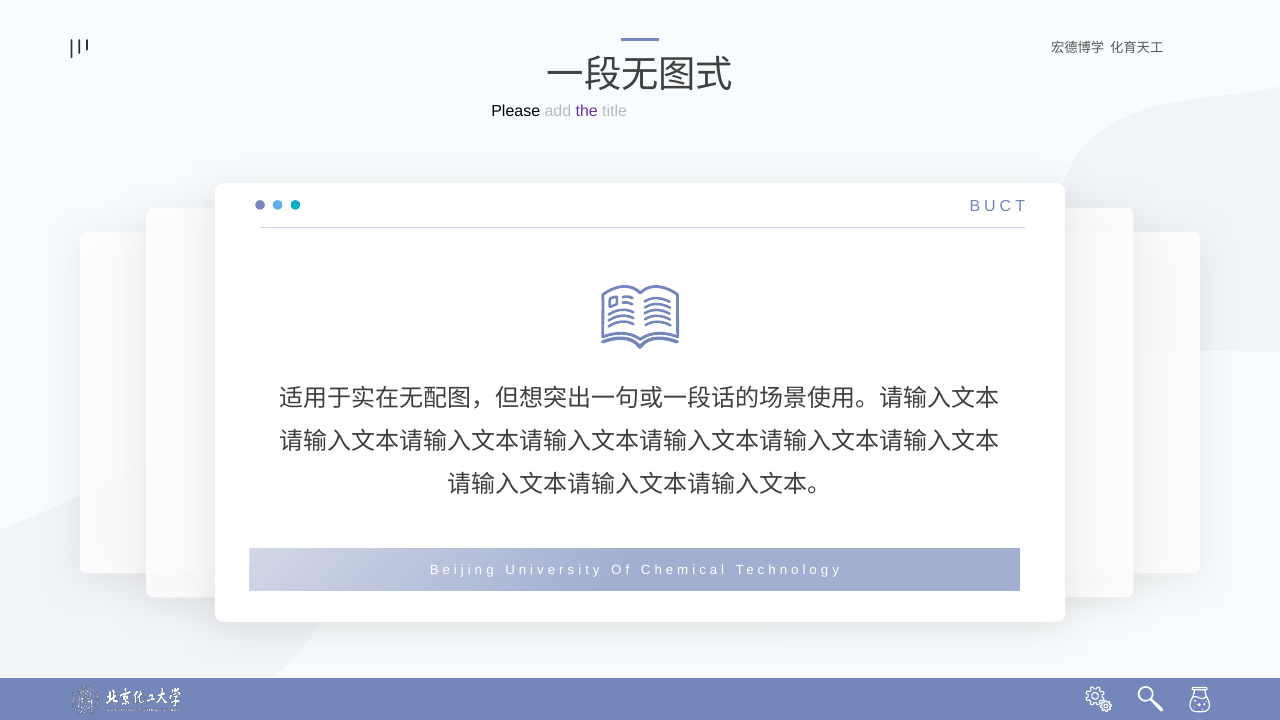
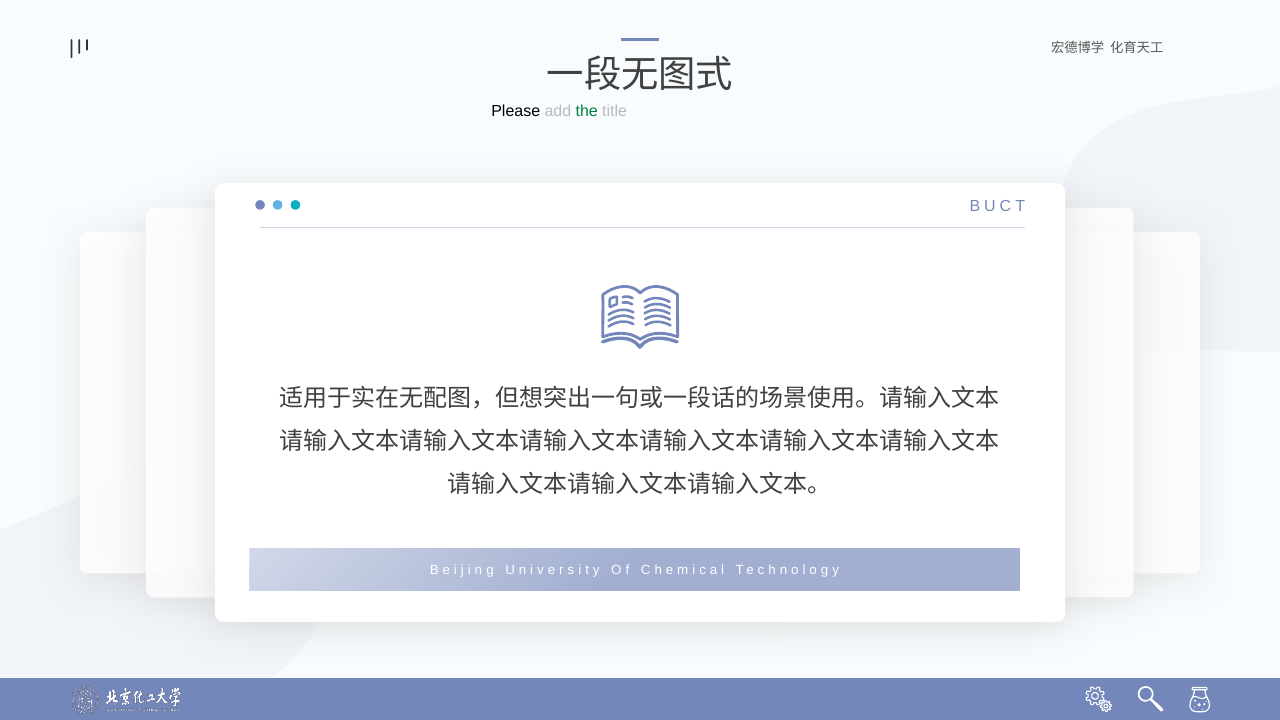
the colour: purple -> green
